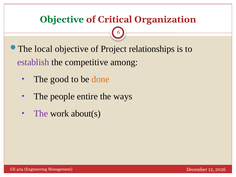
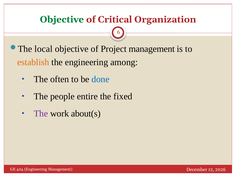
Project relationships: relationships -> management
establish colour: purple -> orange
the competitive: competitive -> engineering
good: good -> often
done colour: orange -> blue
ways: ways -> fixed
